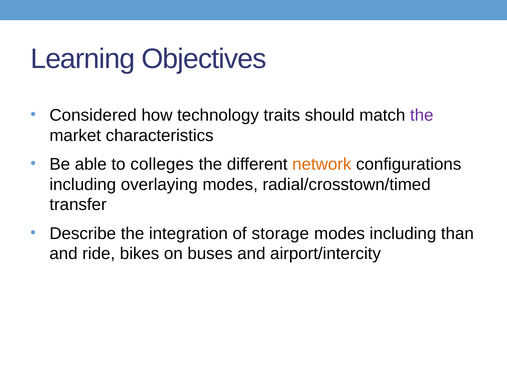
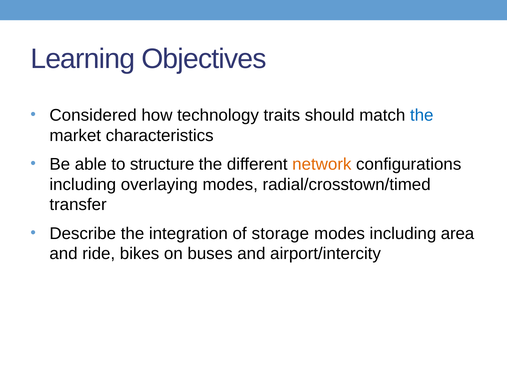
the at (422, 115) colour: purple -> blue
colleges: colleges -> structure
than: than -> area
